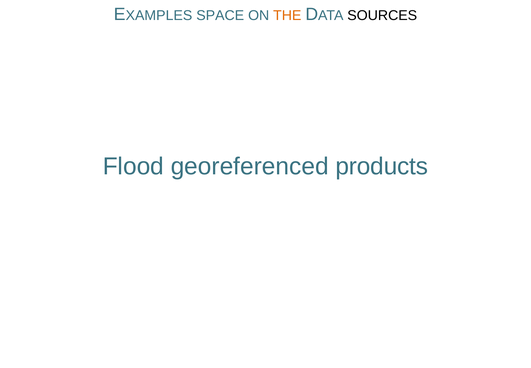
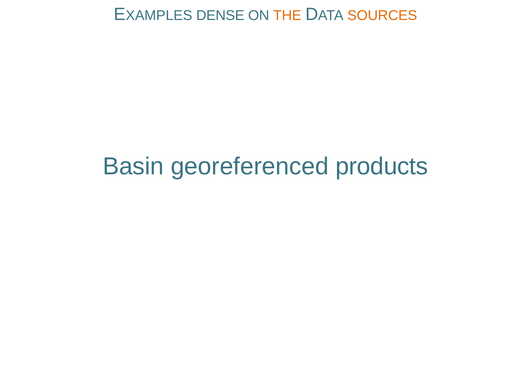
SPACE: SPACE -> DENSE
SOURCES colour: black -> orange
Flood: Flood -> Basin
